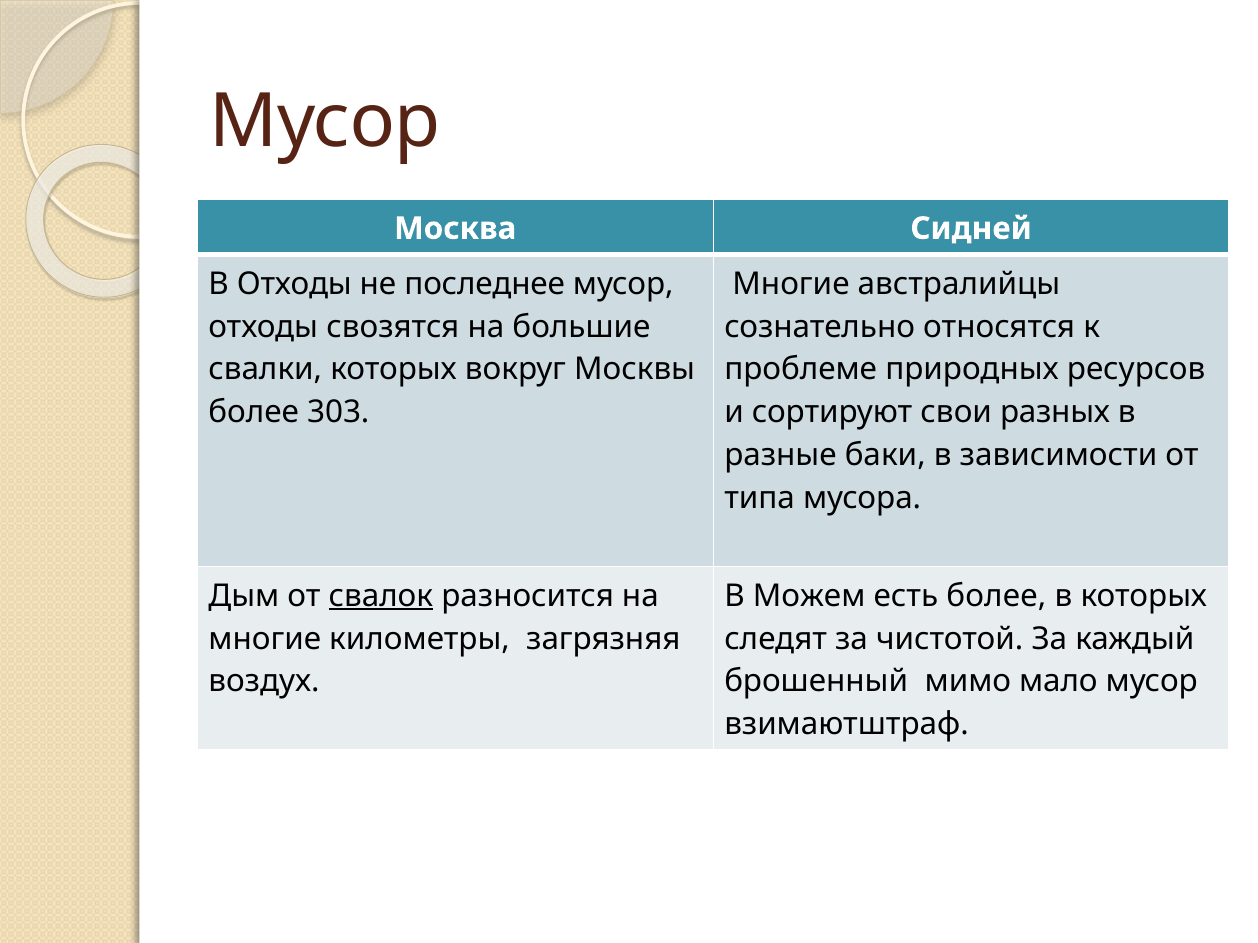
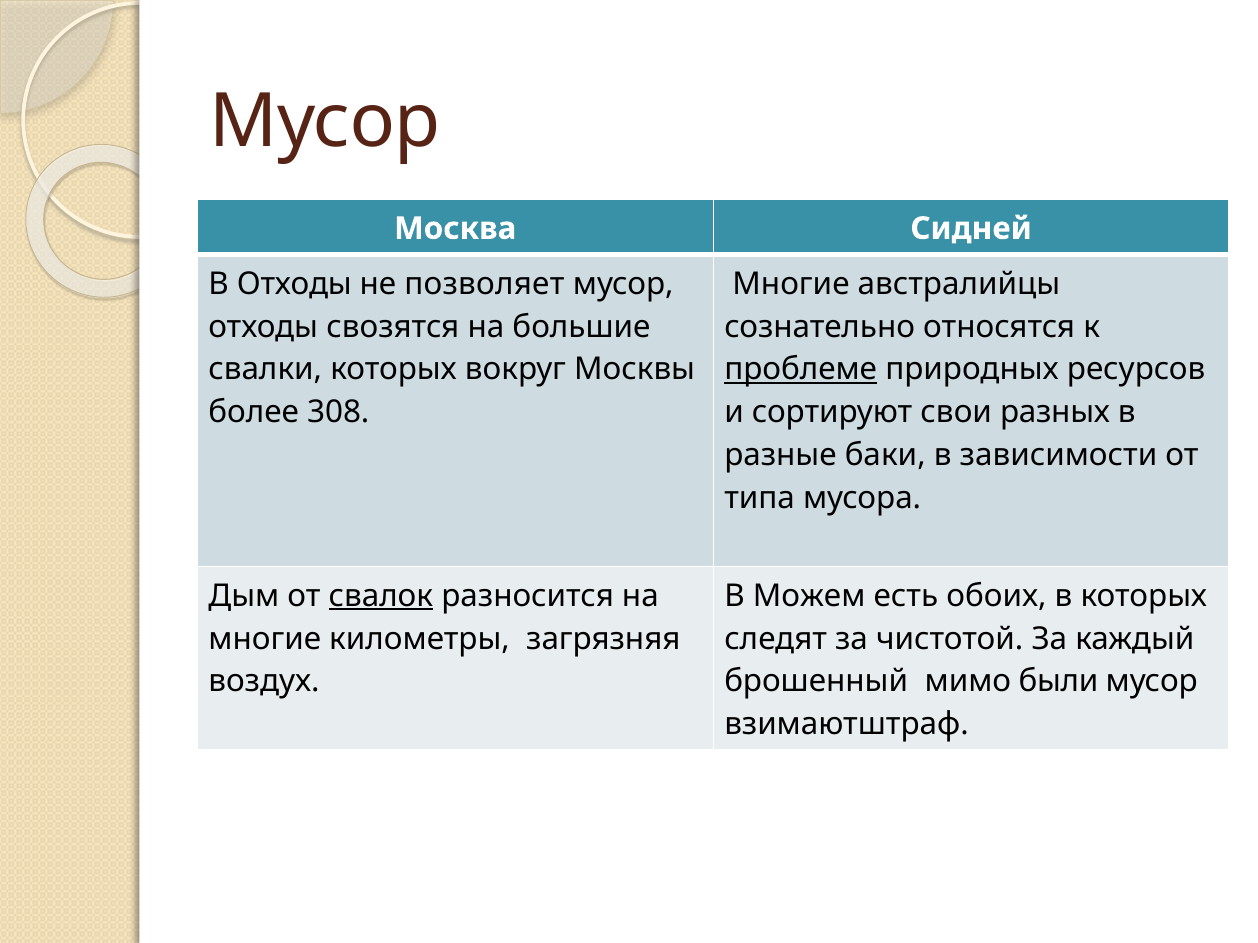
последнее: последнее -> позволяет
проблеме underline: none -> present
303: 303 -> 308
есть более: более -> обоих
мало: мало -> были
